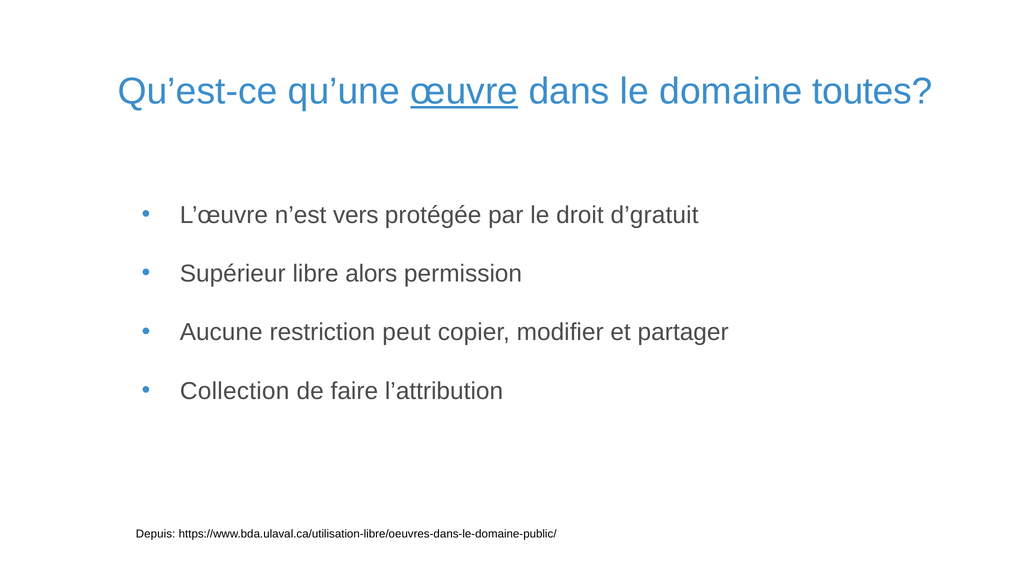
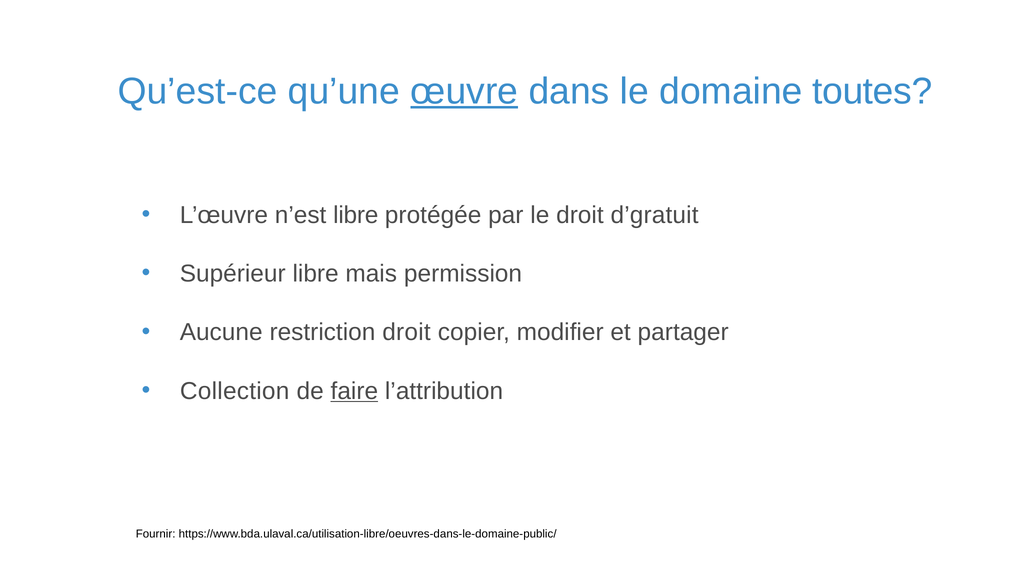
n’est vers: vers -> libre
alors: alors -> mais
restriction peut: peut -> droit
faire underline: none -> present
Depuis: Depuis -> Fournir
